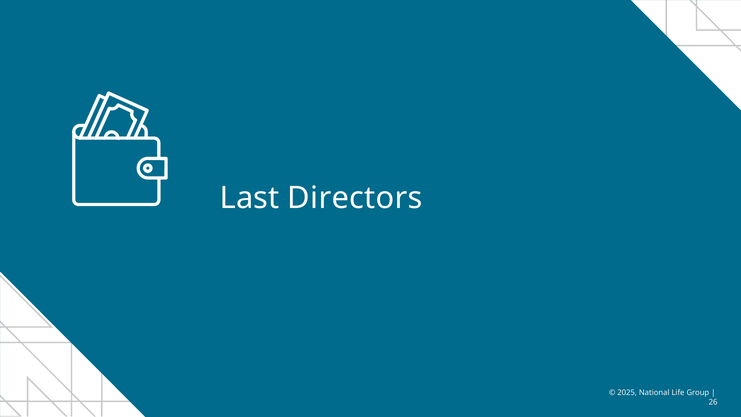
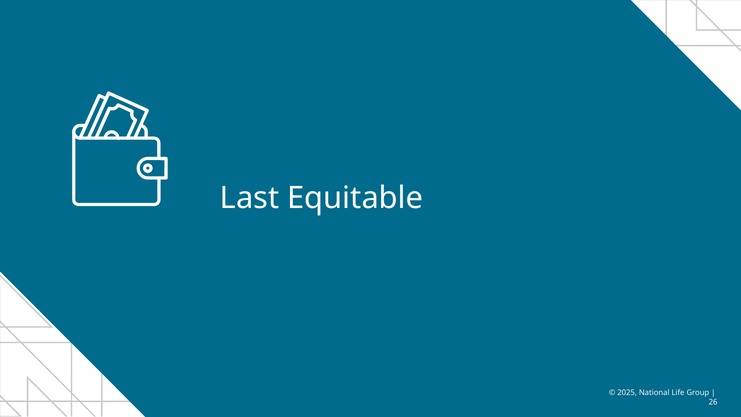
Directors: Directors -> Equitable
